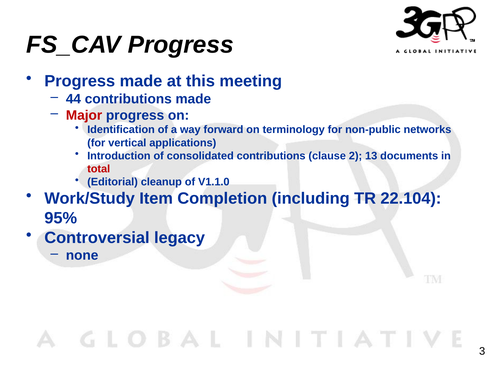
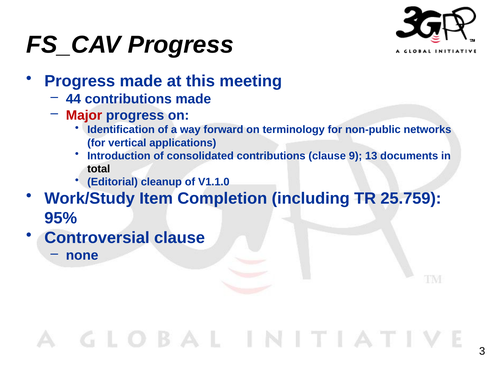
2: 2 -> 9
total colour: red -> black
22.104: 22.104 -> 25.759
Controversial legacy: legacy -> clause
